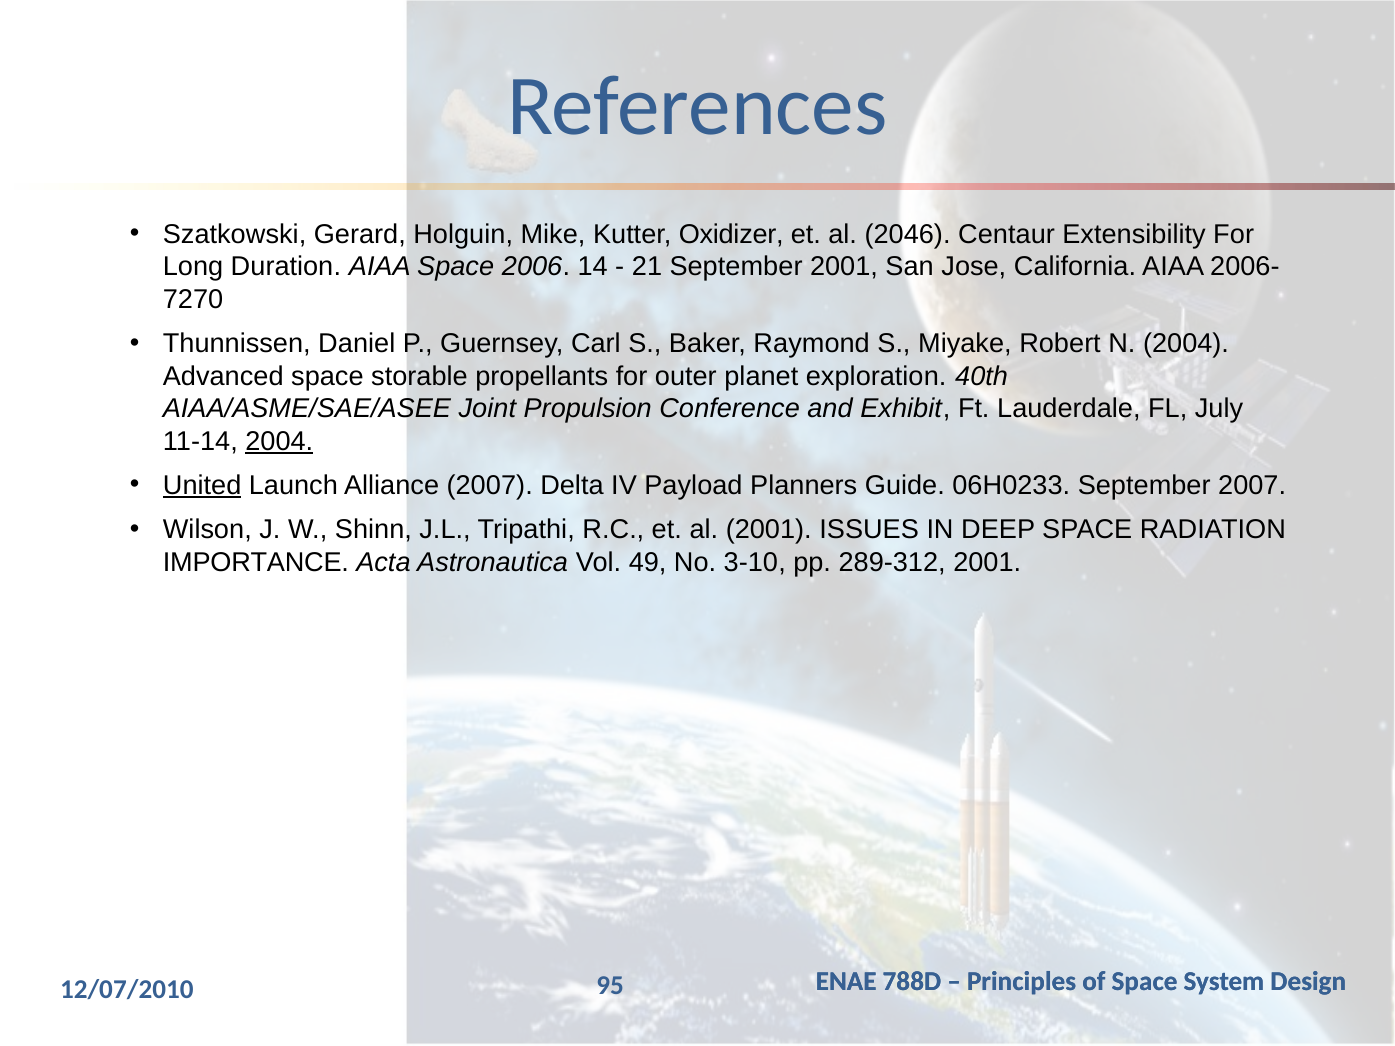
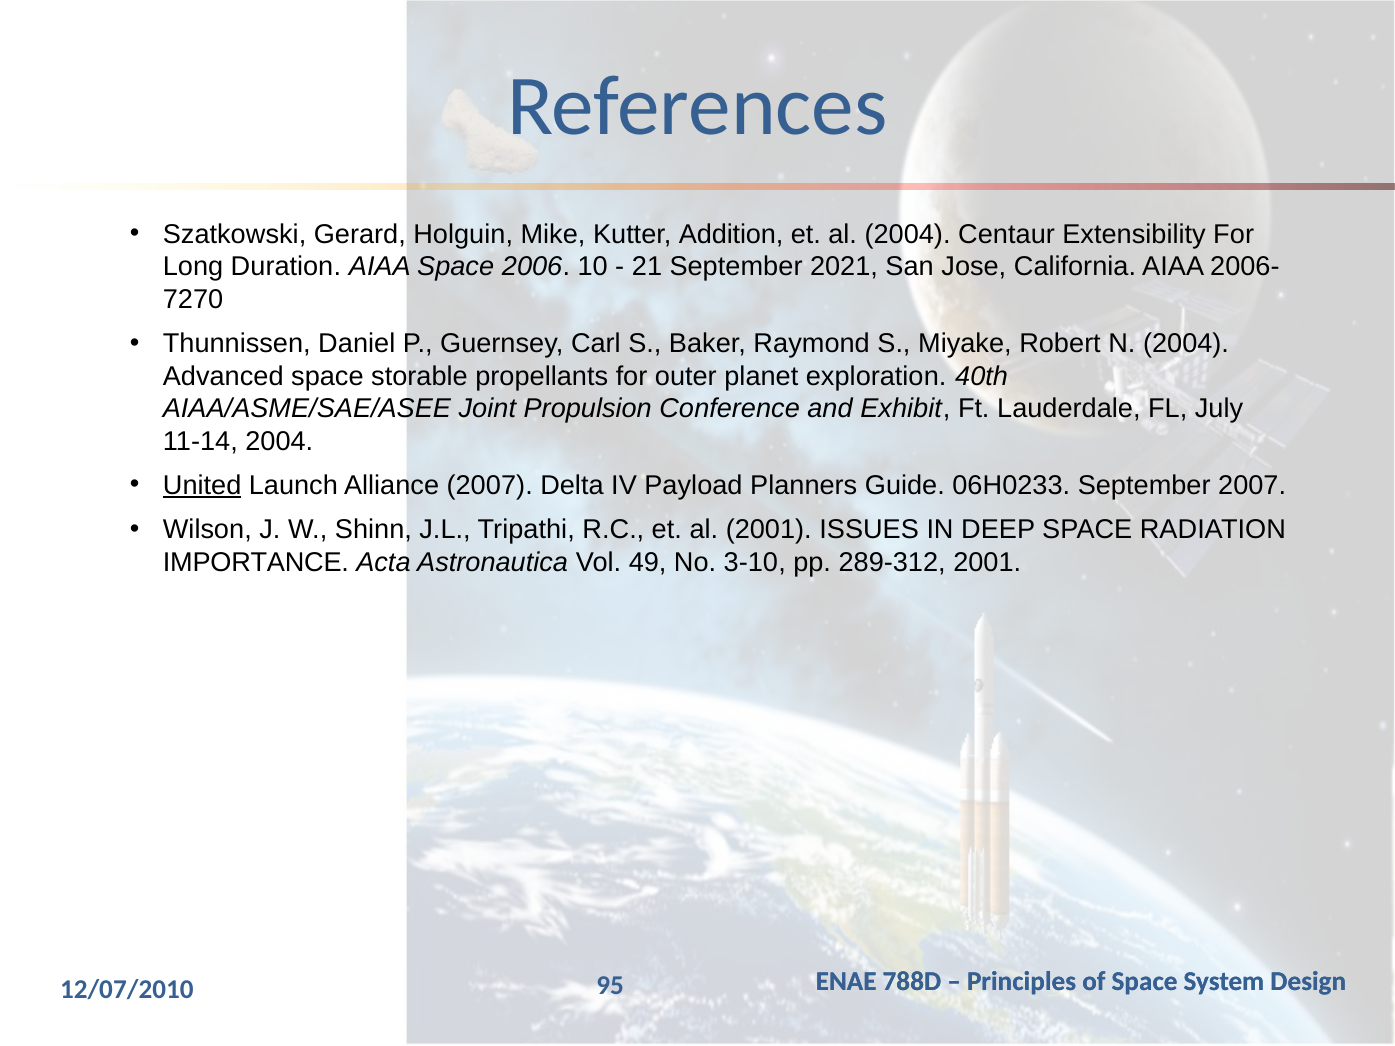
Oxidizer: Oxidizer -> Addition
al 2046: 2046 -> 2004
14: 14 -> 10
September 2001: 2001 -> 2021
2004 at (279, 441) underline: present -> none
